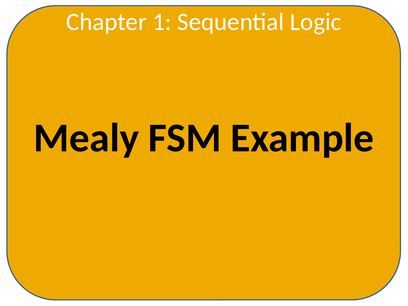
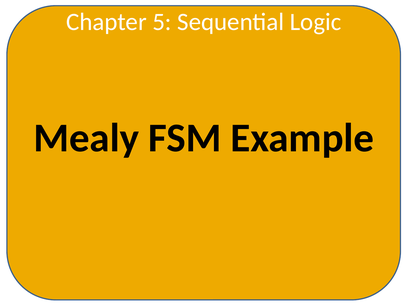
1: 1 -> 5
